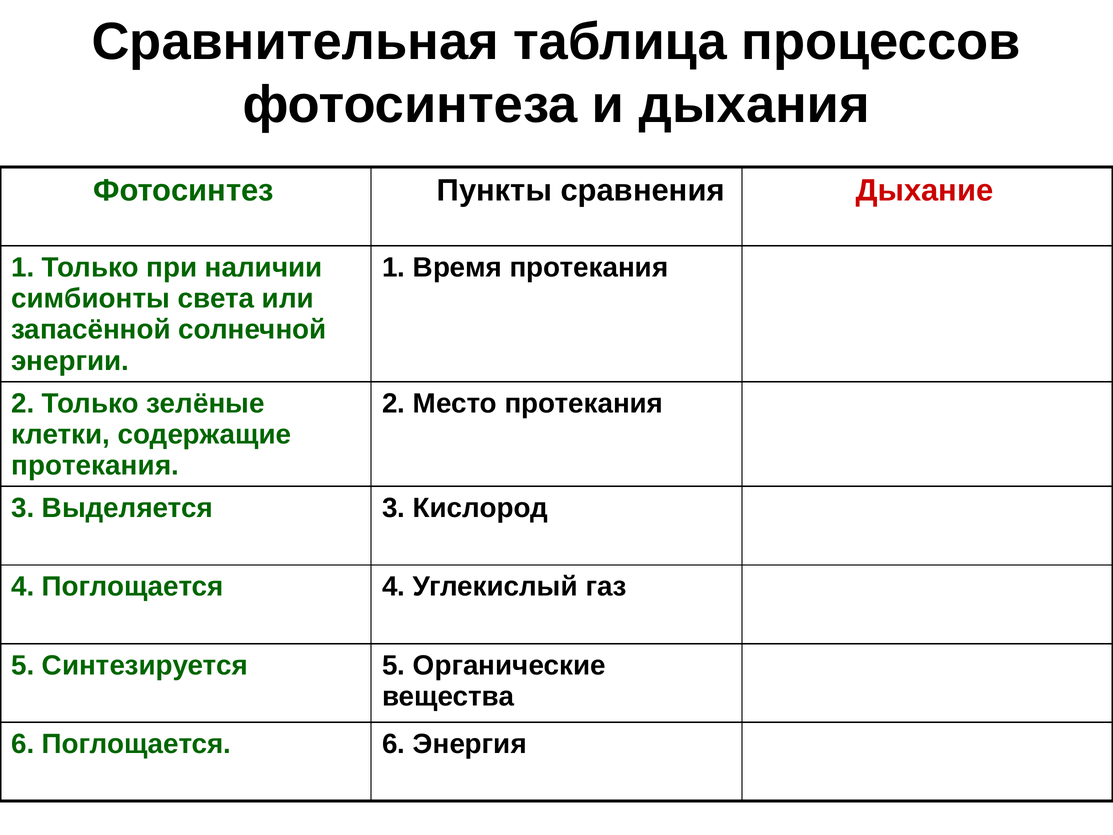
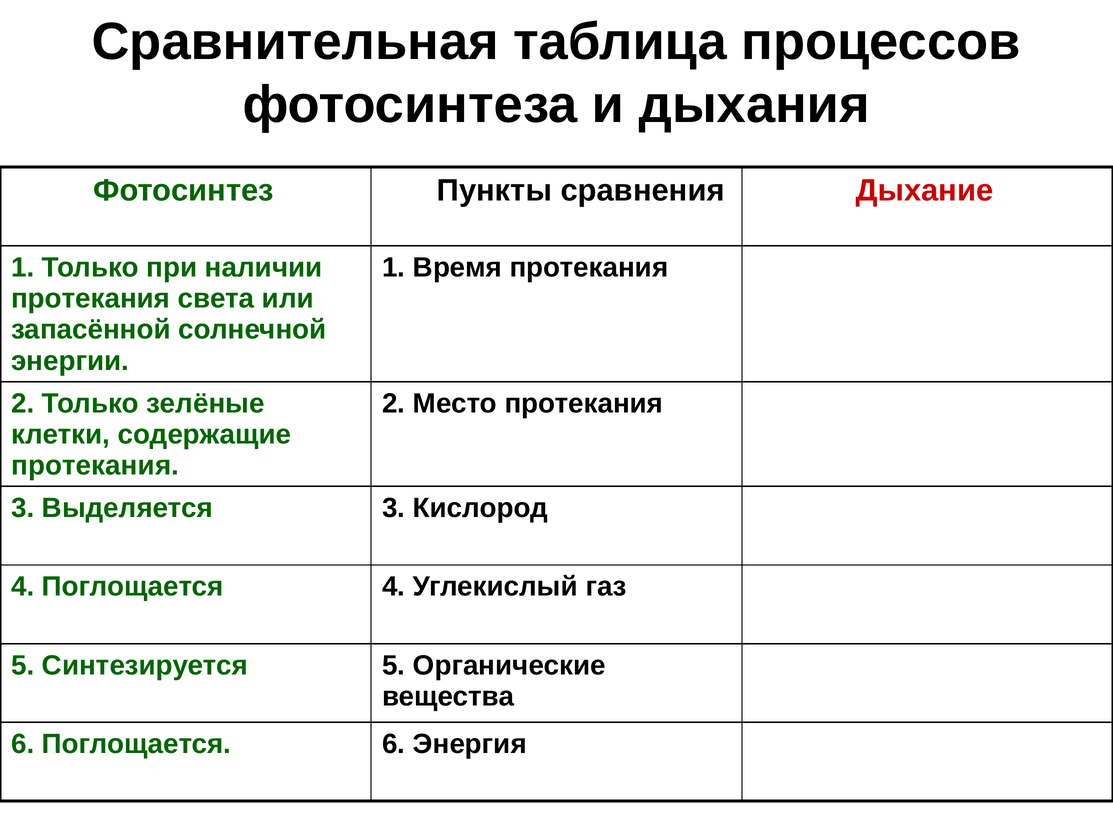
симбионты at (91, 299): симбионты -> протекания
